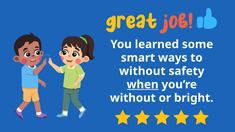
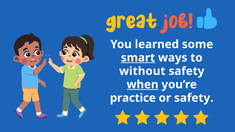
smart underline: none -> present
without at (133, 98): without -> practice
or bright: bright -> safety
